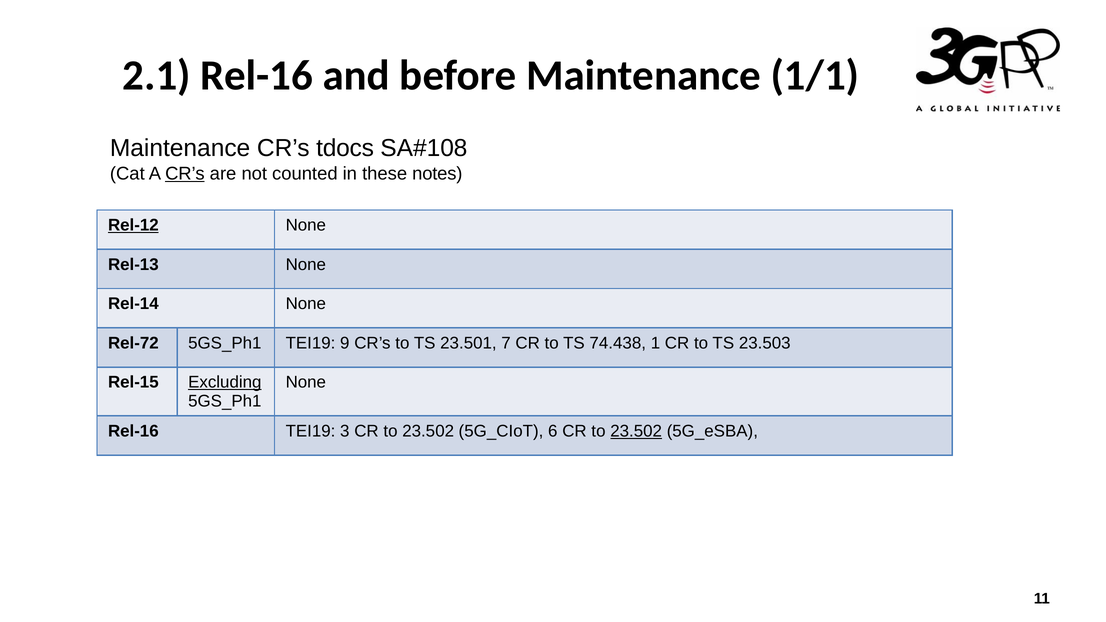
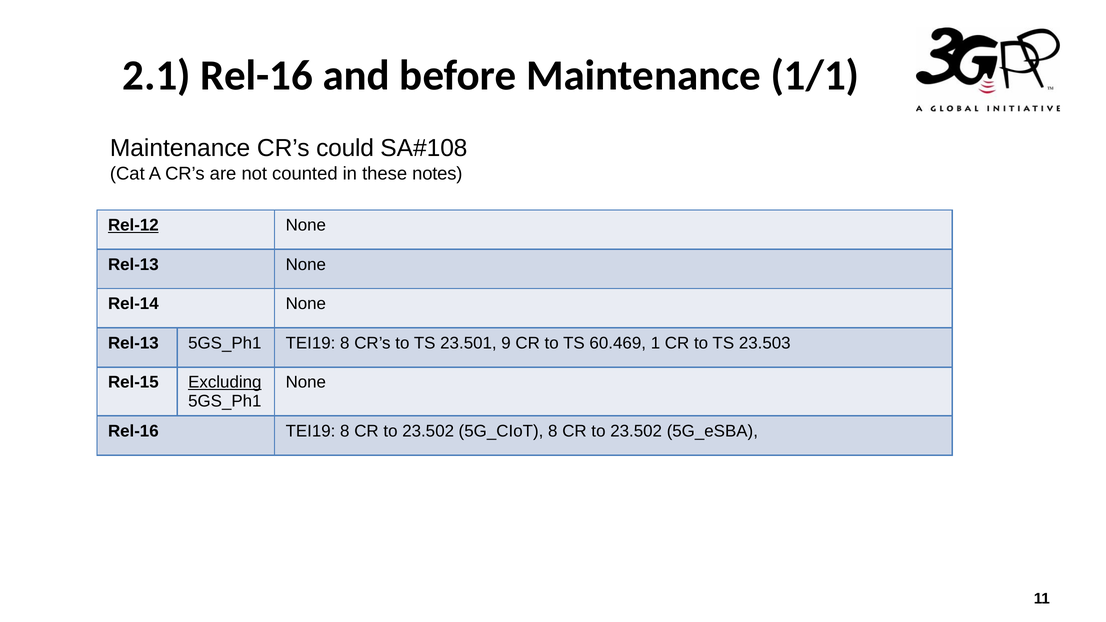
tdocs: tdocs -> could
CR’s at (185, 174) underline: present -> none
Rel-72 at (133, 343): Rel-72 -> Rel-13
9 at (345, 343): 9 -> 8
7: 7 -> 9
74.438: 74.438 -> 60.469
Rel-16 TEI19 3: 3 -> 8
6 at (553, 431): 6 -> 8
23.502 at (636, 431) underline: present -> none
